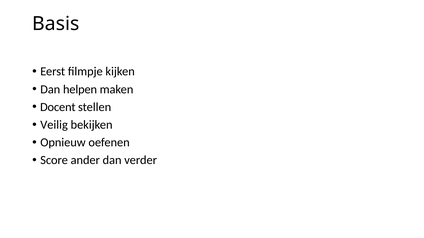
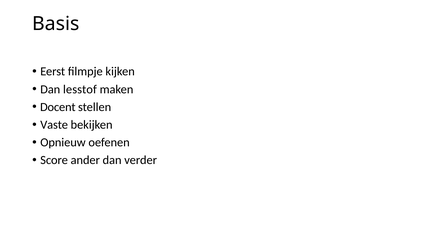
helpen: helpen -> lesstof
Veilig: Veilig -> Vaste
